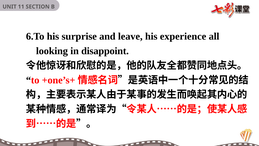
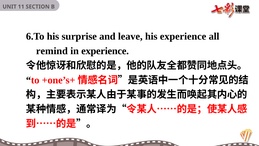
looking: looking -> remind
in disappoint: disappoint -> experience
